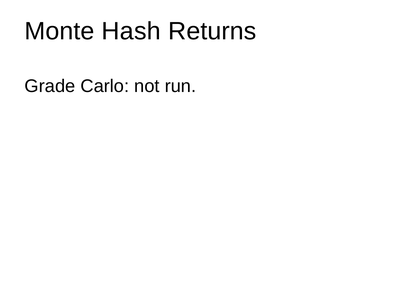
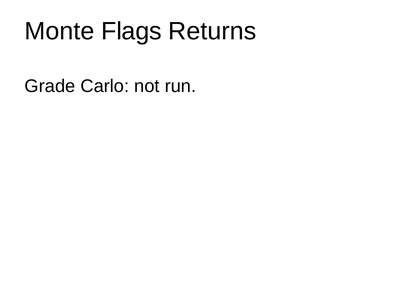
Hash: Hash -> Flags
